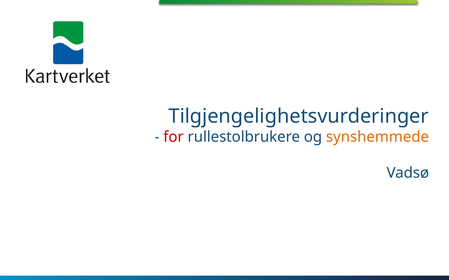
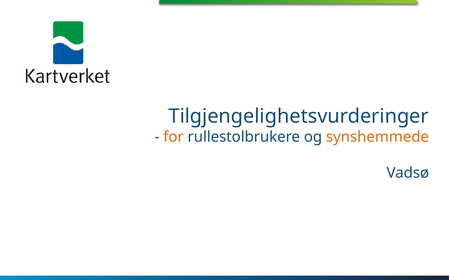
for colour: red -> orange
